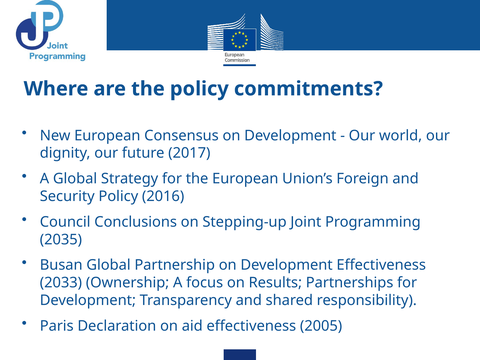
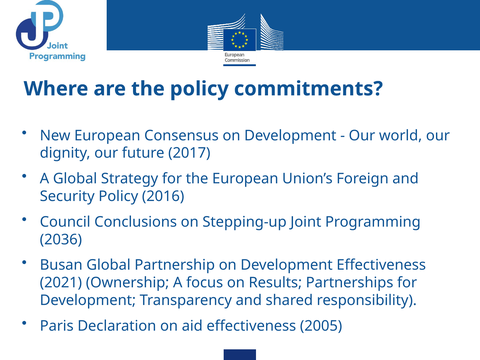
2035: 2035 -> 2036
2033: 2033 -> 2021
